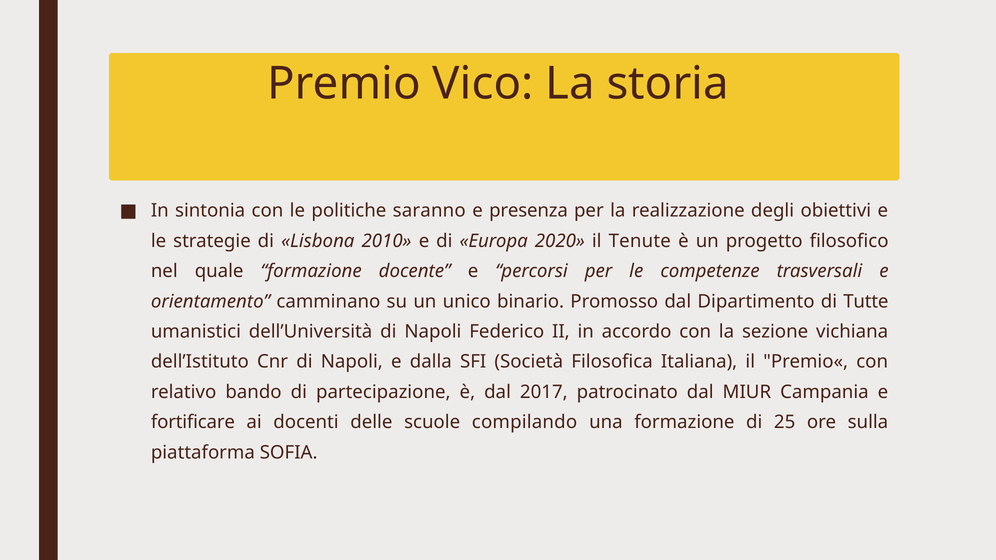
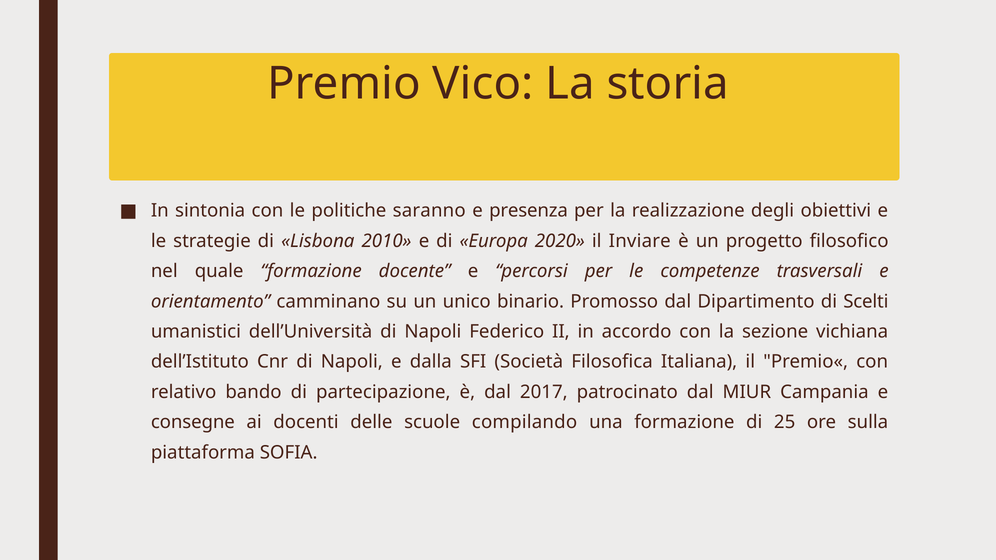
Tenute: Tenute -> Inviare
Tutte: Tutte -> Scelti
fortificare: fortificare -> consegne
